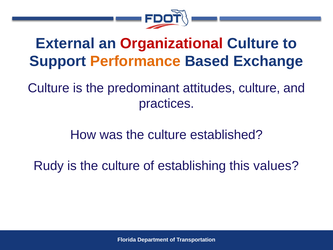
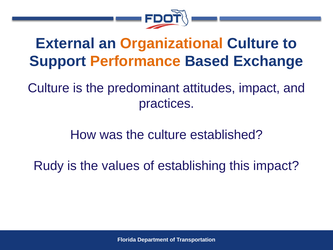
Organizational colour: red -> orange
attitudes culture: culture -> impact
is the culture: culture -> values
this values: values -> impact
